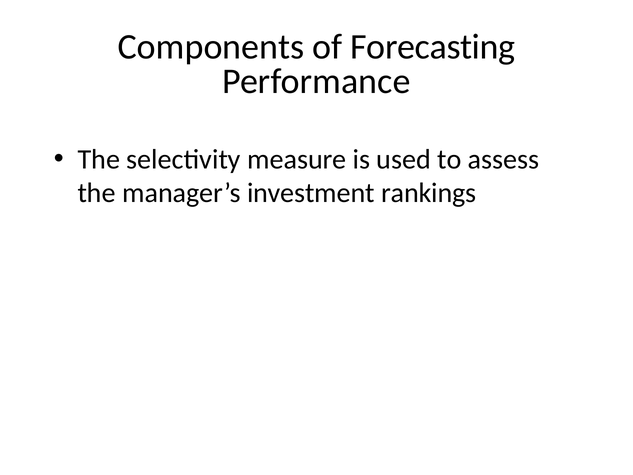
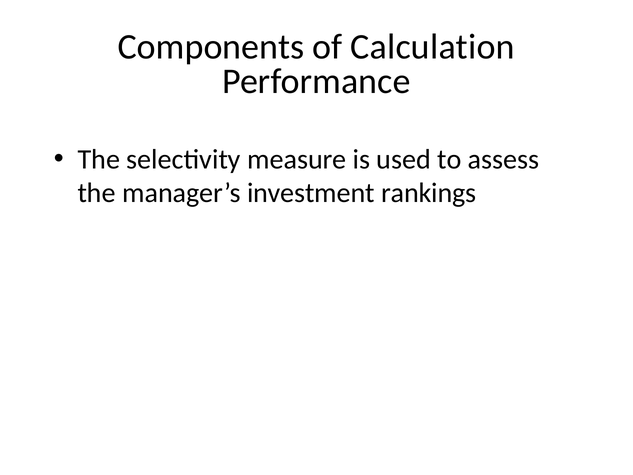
Forecasting: Forecasting -> Calculation
